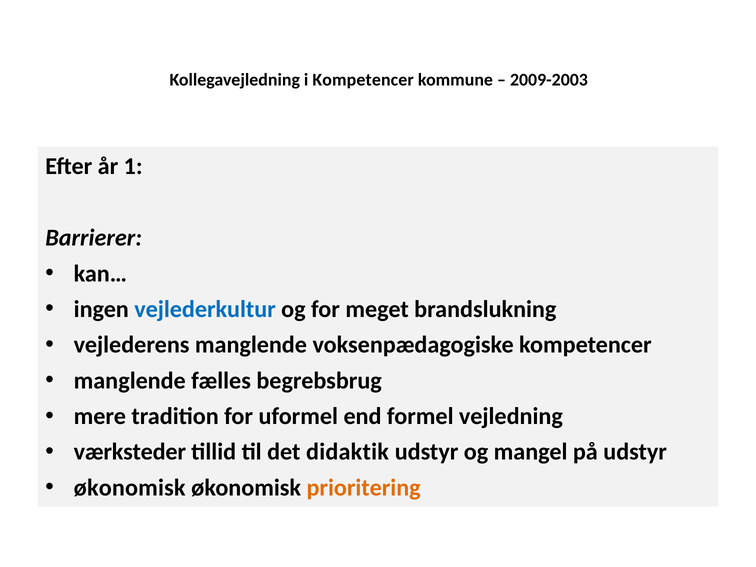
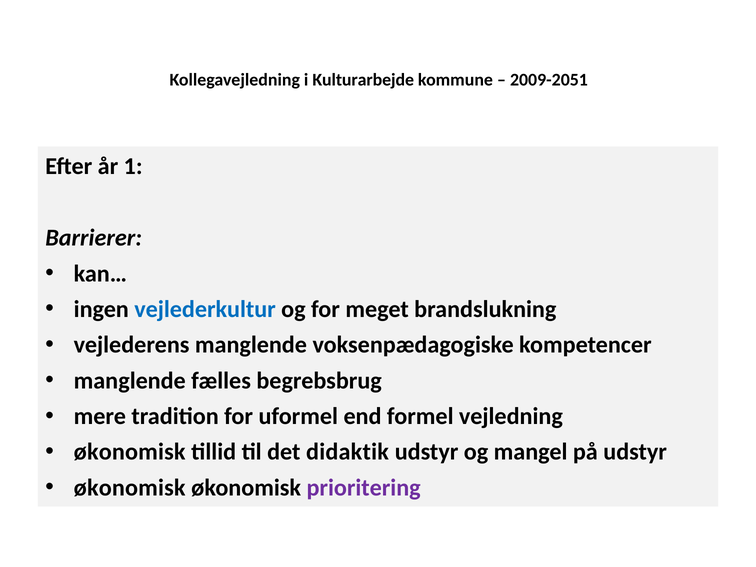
i Kompetencer: Kompetencer -> Kulturarbejde
2009-2003: 2009-2003 -> 2009-2051
værksteder at (130, 452): værksteder -> økonomisk
prioritering colour: orange -> purple
